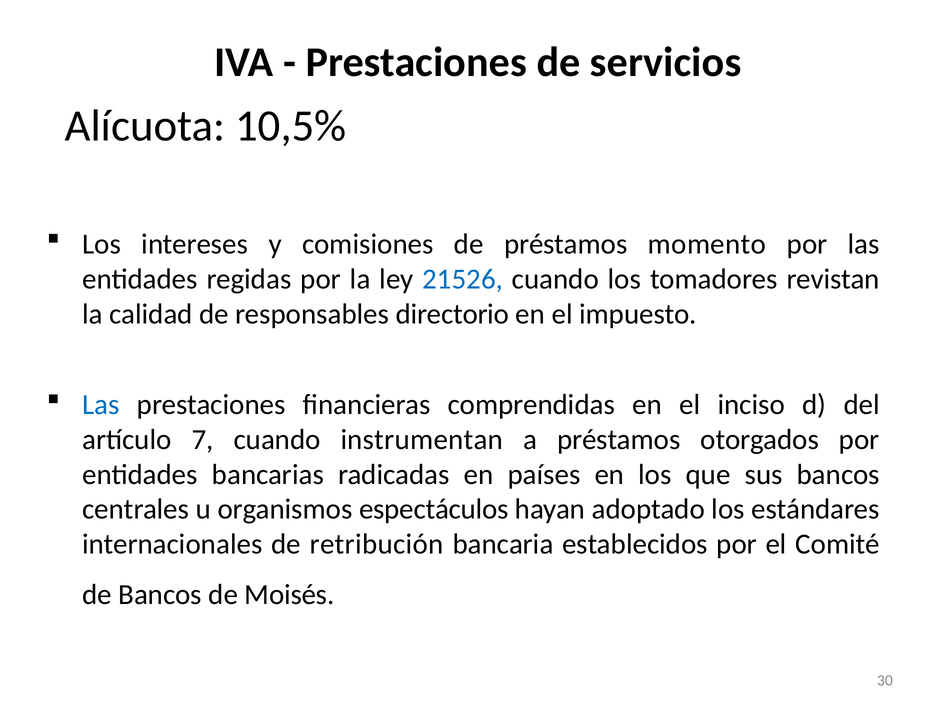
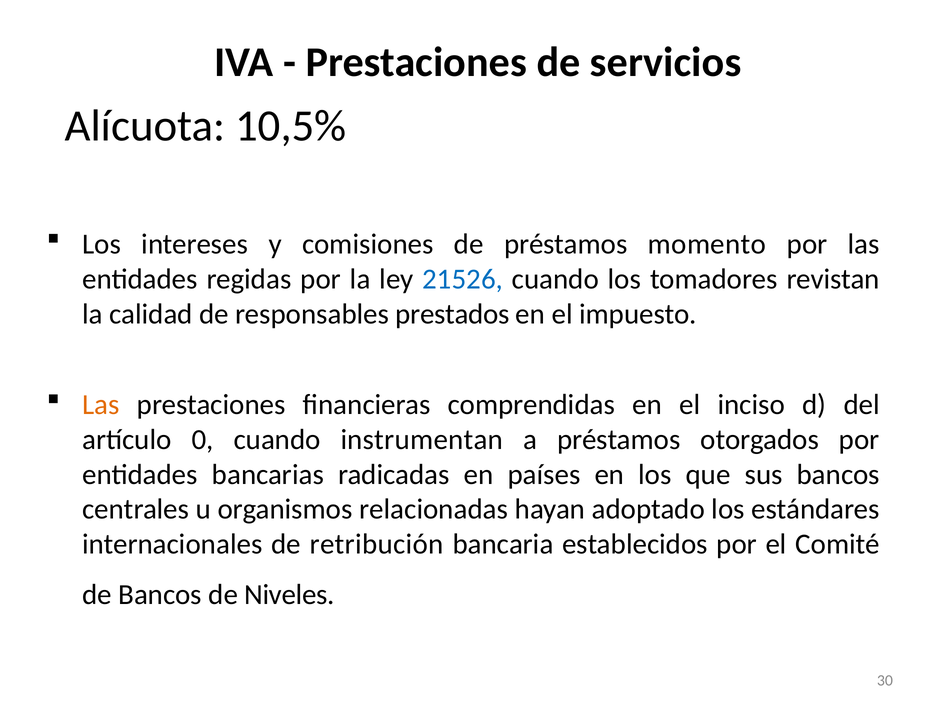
directorio: directorio -> prestados
Las at (101, 405) colour: blue -> orange
7: 7 -> 0
espectáculos: espectáculos -> relacionadas
Moisés: Moisés -> Niveles
